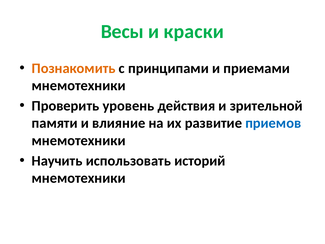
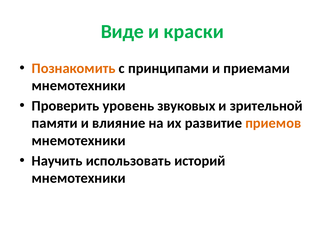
Весы: Весы -> Виде
действия: действия -> звуковых
приемов colour: blue -> orange
